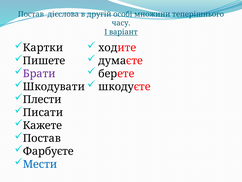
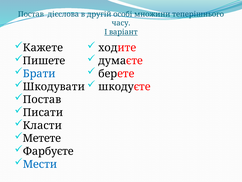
Картки: Картки -> Кажете
Брати colour: purple -> blue
Плести at (42, 99): Плести -> Постав
Кажете: Кажете -> Класти
Постав at (42, 138): Постав -> Метете
